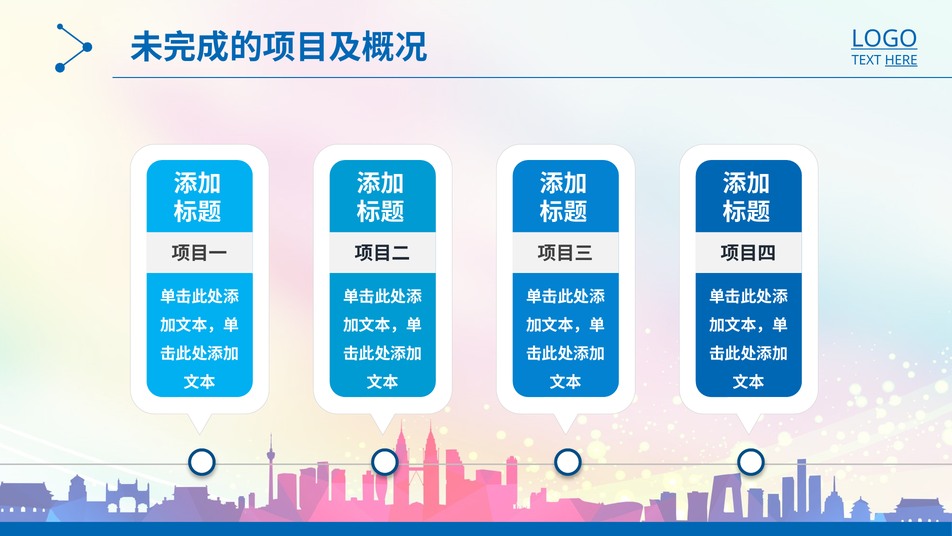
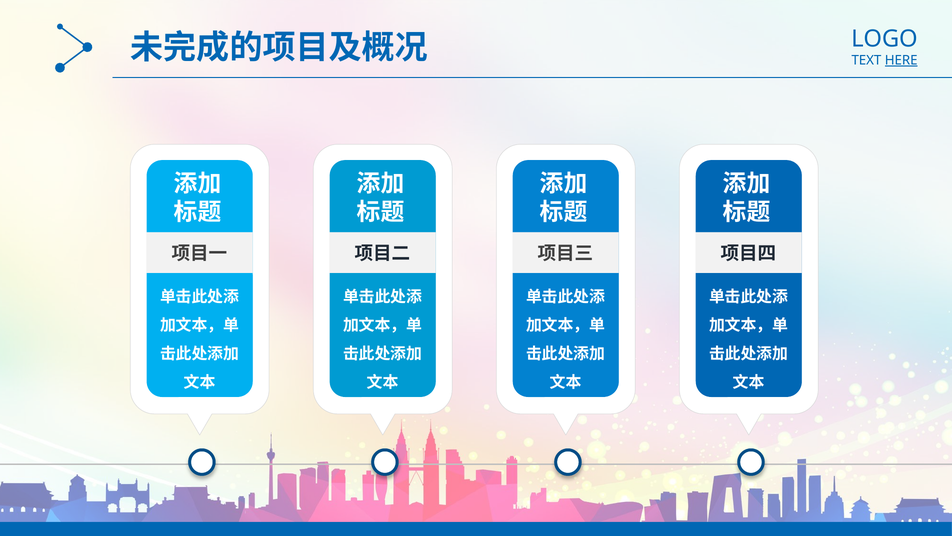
LOGO underline: present -> none
